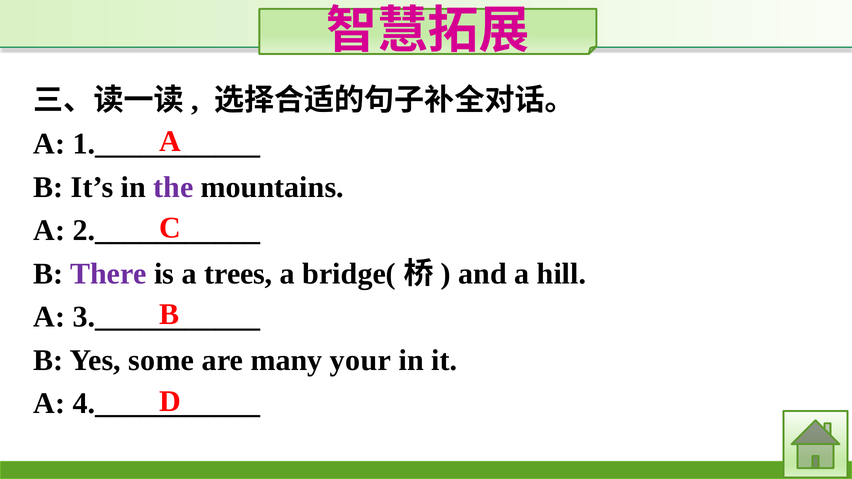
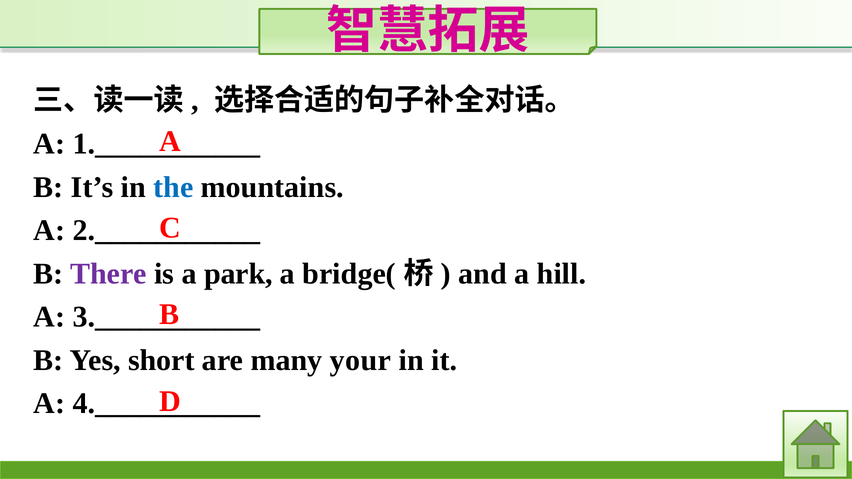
the colour: purple -> blue
trees: trees -> park
some: some -> short
